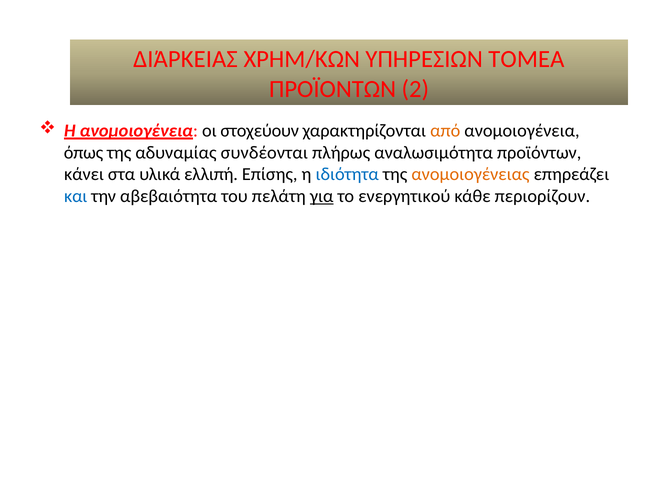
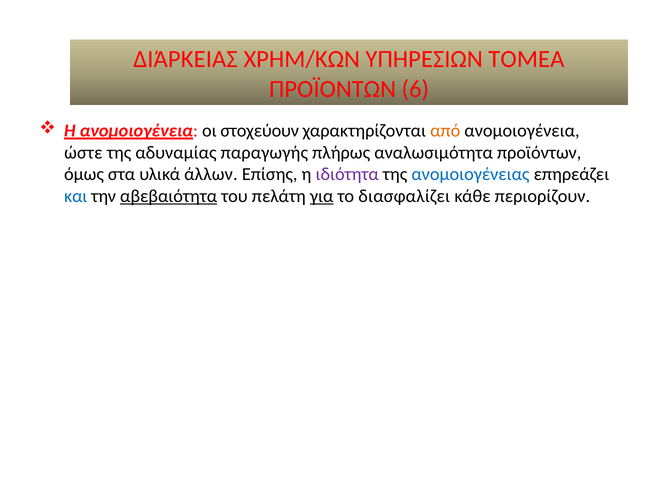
2: 2 -> 6
όπως: όπως -> ώστε
συνδέονται: συνδέονται -> παραγωγής
κάνει: κάνει -> όμως
ελλιπή: ελλιπή -> άλλων
ιδιότητα colour: blue -> purple
ανομοιογένειας colour: orange -> blue
αβεβαιότητα underline: none -> present
ενεργητικού: ενεργητικού -> διασφαλίζει
